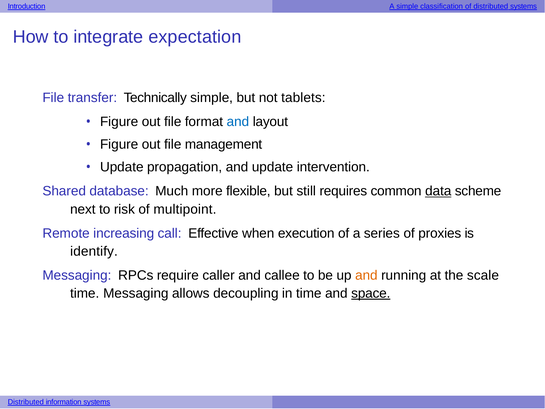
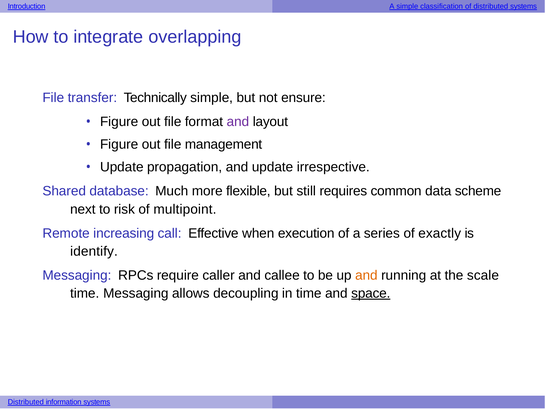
expectation: expectation -> overlapping
tablets: tablets -> ensure
and at (238, 122) colour: blue -> purple
intervention: intervention -> irrespective
data underline: present -> none
proxies: proxies -> exactly
